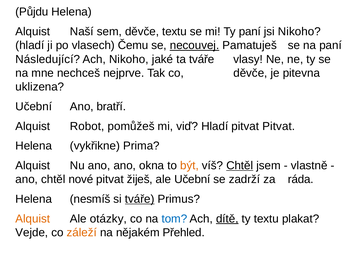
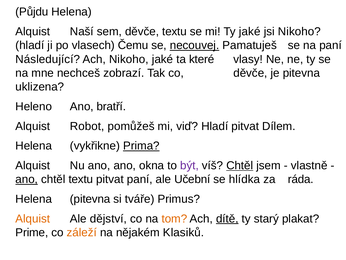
Ty paní: paní -> jaké
ta tváře: tváře -> které
nejprve: nejprve -> zobrazí
Učební at (34, 106): Učební -> Heleno
pitvat Pitvat: Pitvat -> Dílem
Prima underline: none -> present
být colour: orange -> purple
ano at (27, 179) underline: none -> present
chtěl nové: nové -> textu
pitvat žiješ: žiješ -> paní
zadrží: zadrží -> hlídka
Helena nesmíš: nesmíš -> pitevna
tváře at (140, 199) underline: present -> none
otázky: otázky -> dějství
tom colour: blue -> orange
ty textu: textu -> starý
Vejde: Vejde -> Prime
Přehled: Přehled -> Klasiků
